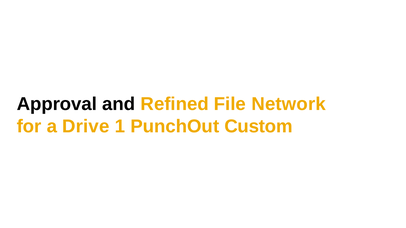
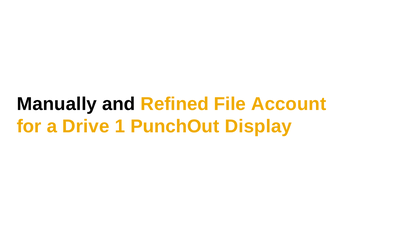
Approval: Approval -> Manually
Network: Network -> Account
Custom: Custom -> Display
